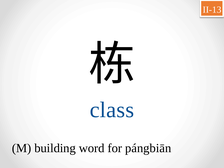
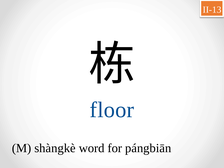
class: class -> floor
building: building -> shàngkè
